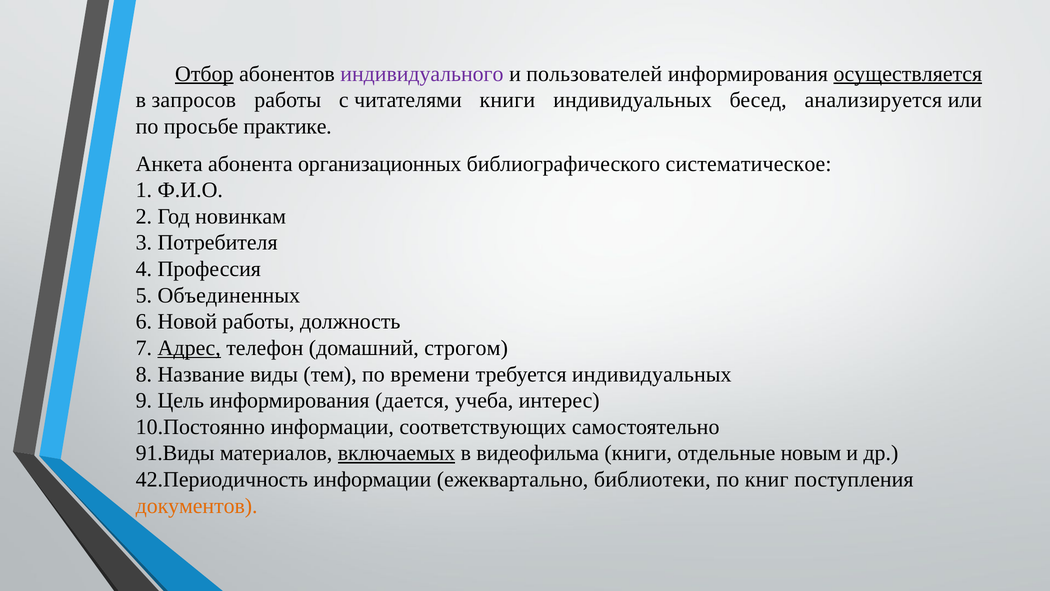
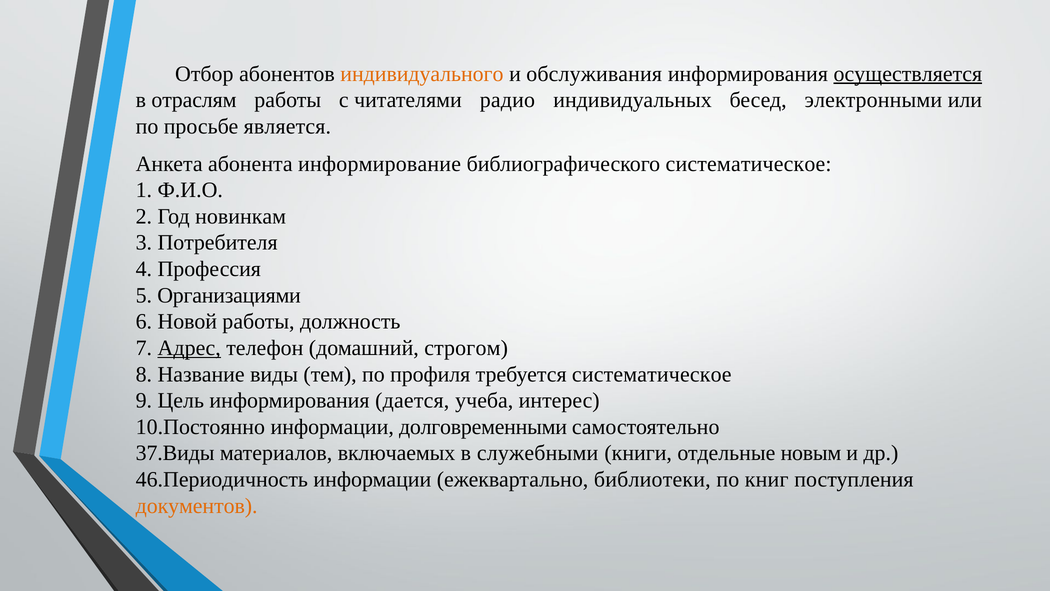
Отбор underline: present -> none
индивидуального colour: purple -> orange
пользователей: пользователей -> обслуживания
запросов: запросов -> отраслям
читателями книги: книги -> радио
анализируется: анализируется -> электронными
практике: практике -> является
организационных: организационных -> информирование
Объединенных: Объединенных -> Организациями
времени: времени -> профиля
требуется индивидуальных: индивидуальных -> систематическое
соответствующих: соответствующих -> долговременными
91.Виды: 91.Виды -> 37.Виды
включаемых underline: present -> none
видеофильма: видеофильма -> служебными
42.Периодичность: 42.Периодичность -> 46.Периодичность
